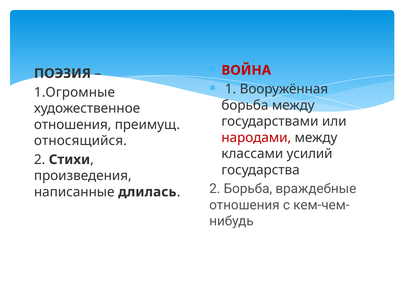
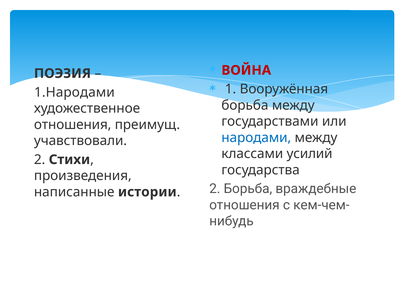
1.Огромные: 1.Огромные -> 1.Народами
народами colour: red -> blue
относящийся: относящийся -> учавствовали
длилась: длилась -> истории
